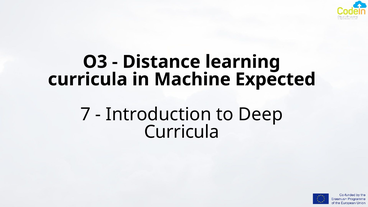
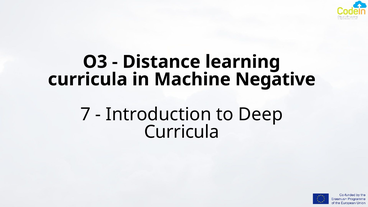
Expected: Expected -> Negative
